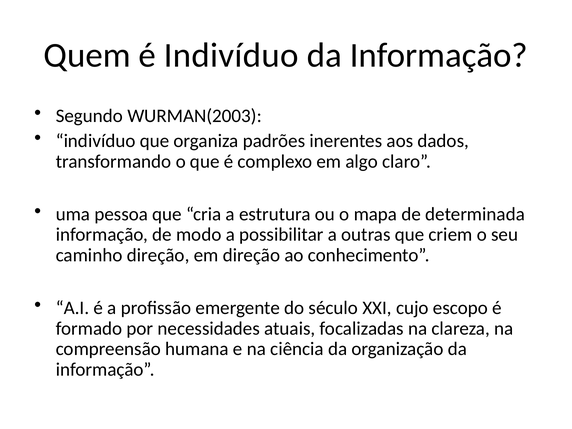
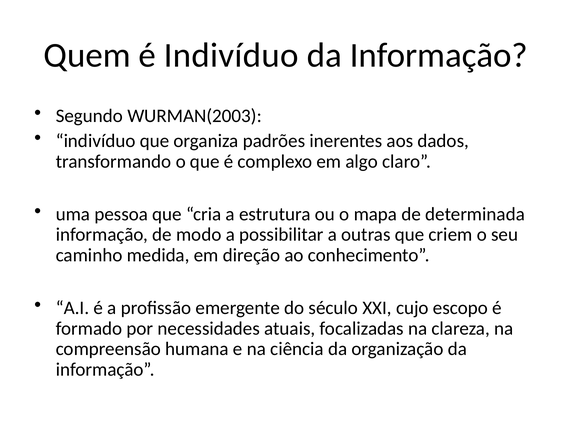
caminho direção: direção -> medida
